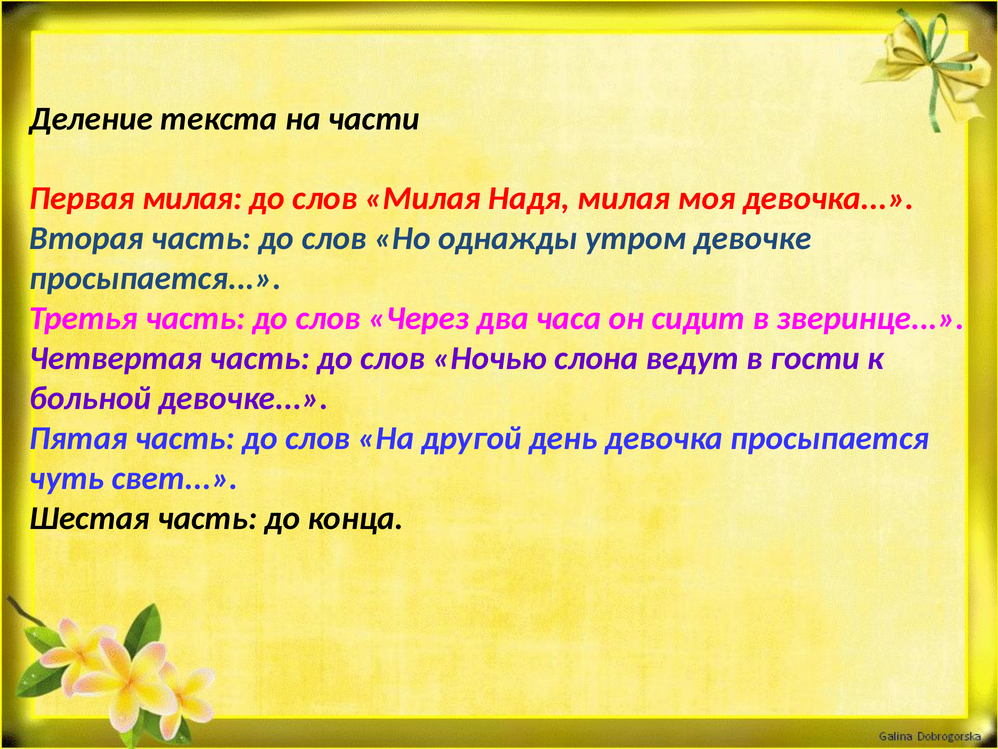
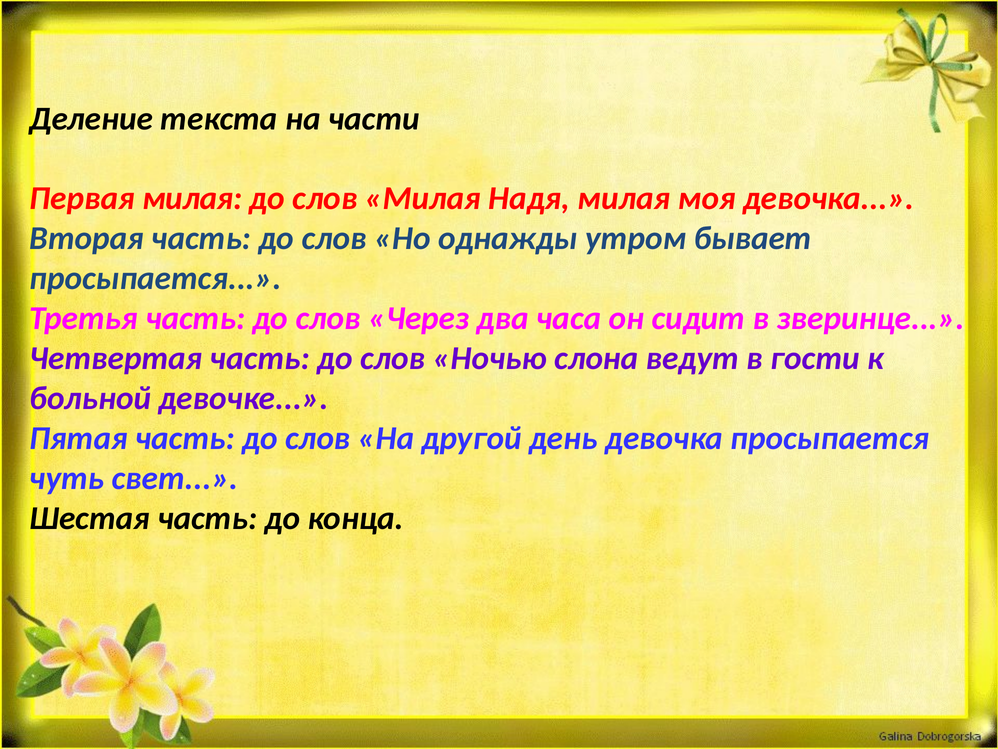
утром девочке: девочке -> бывает
